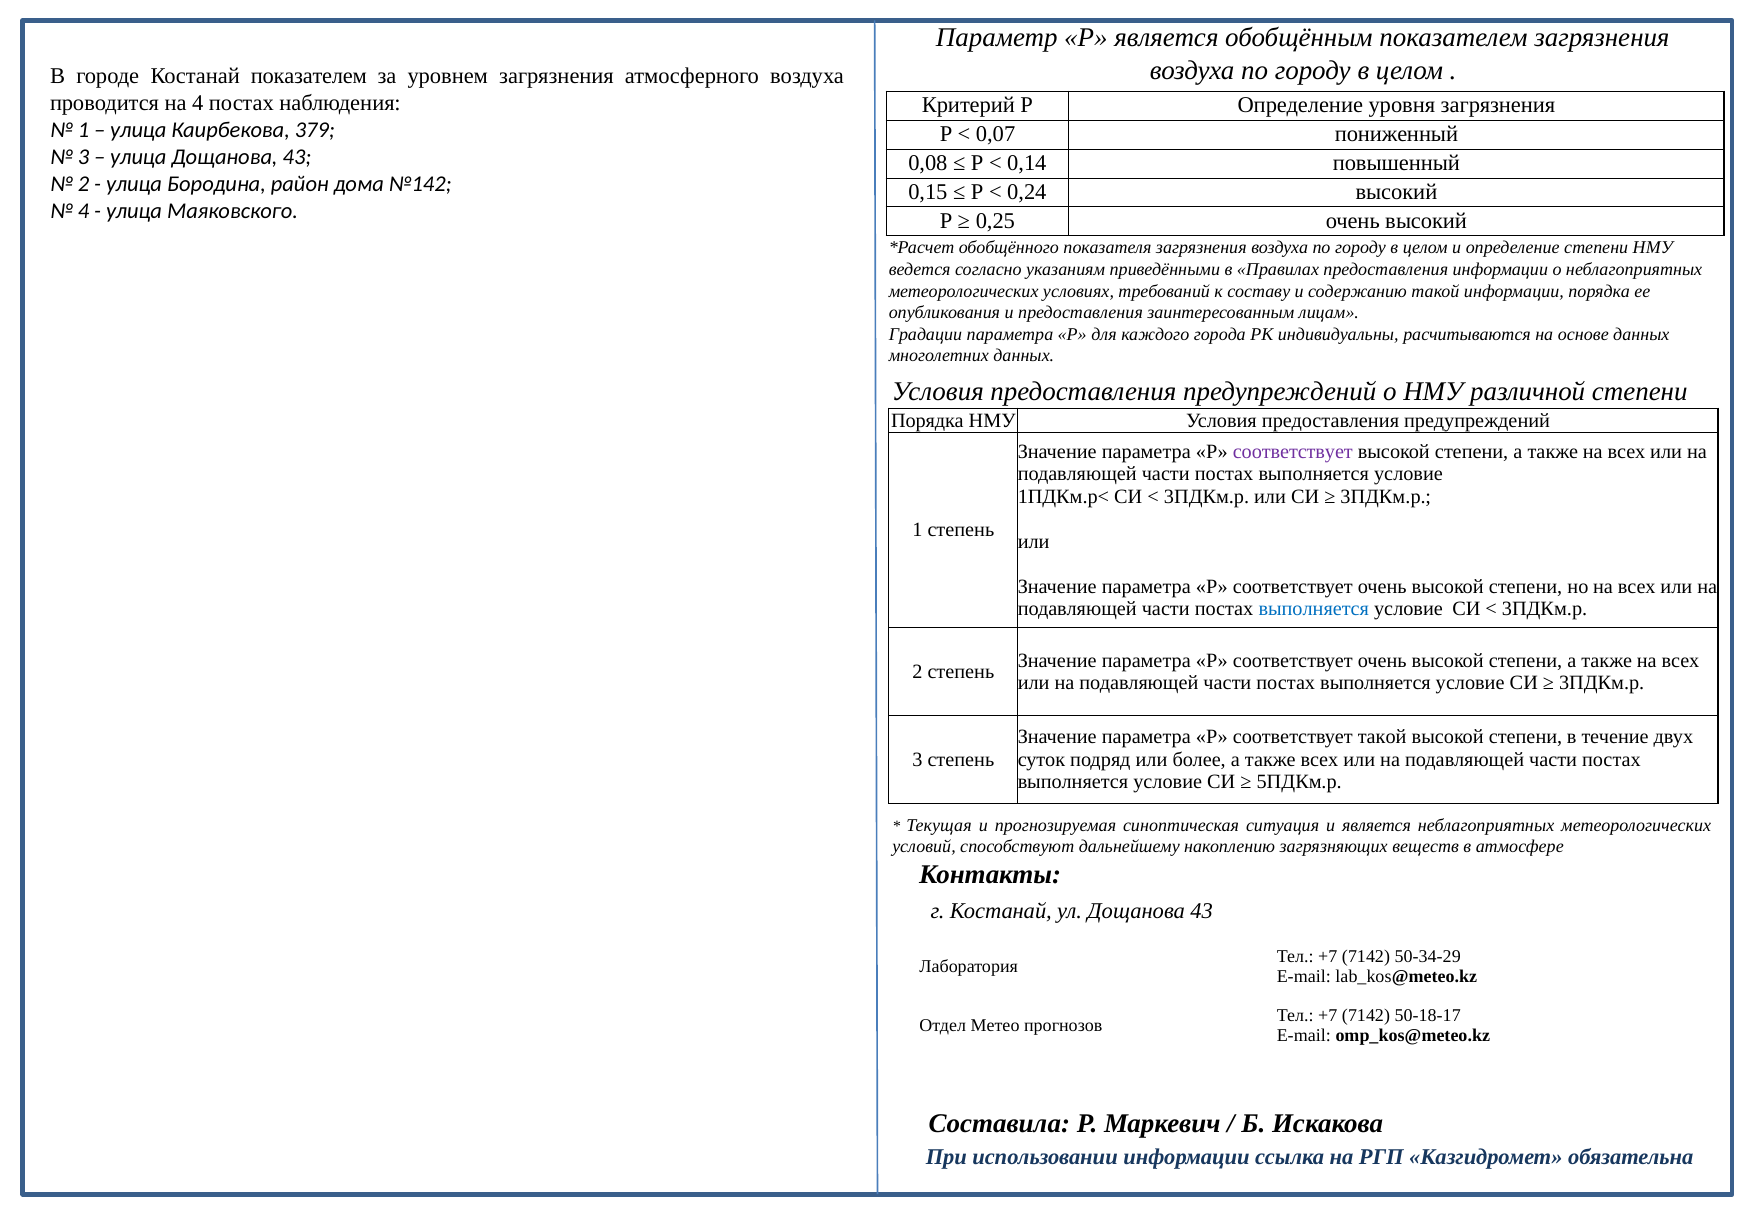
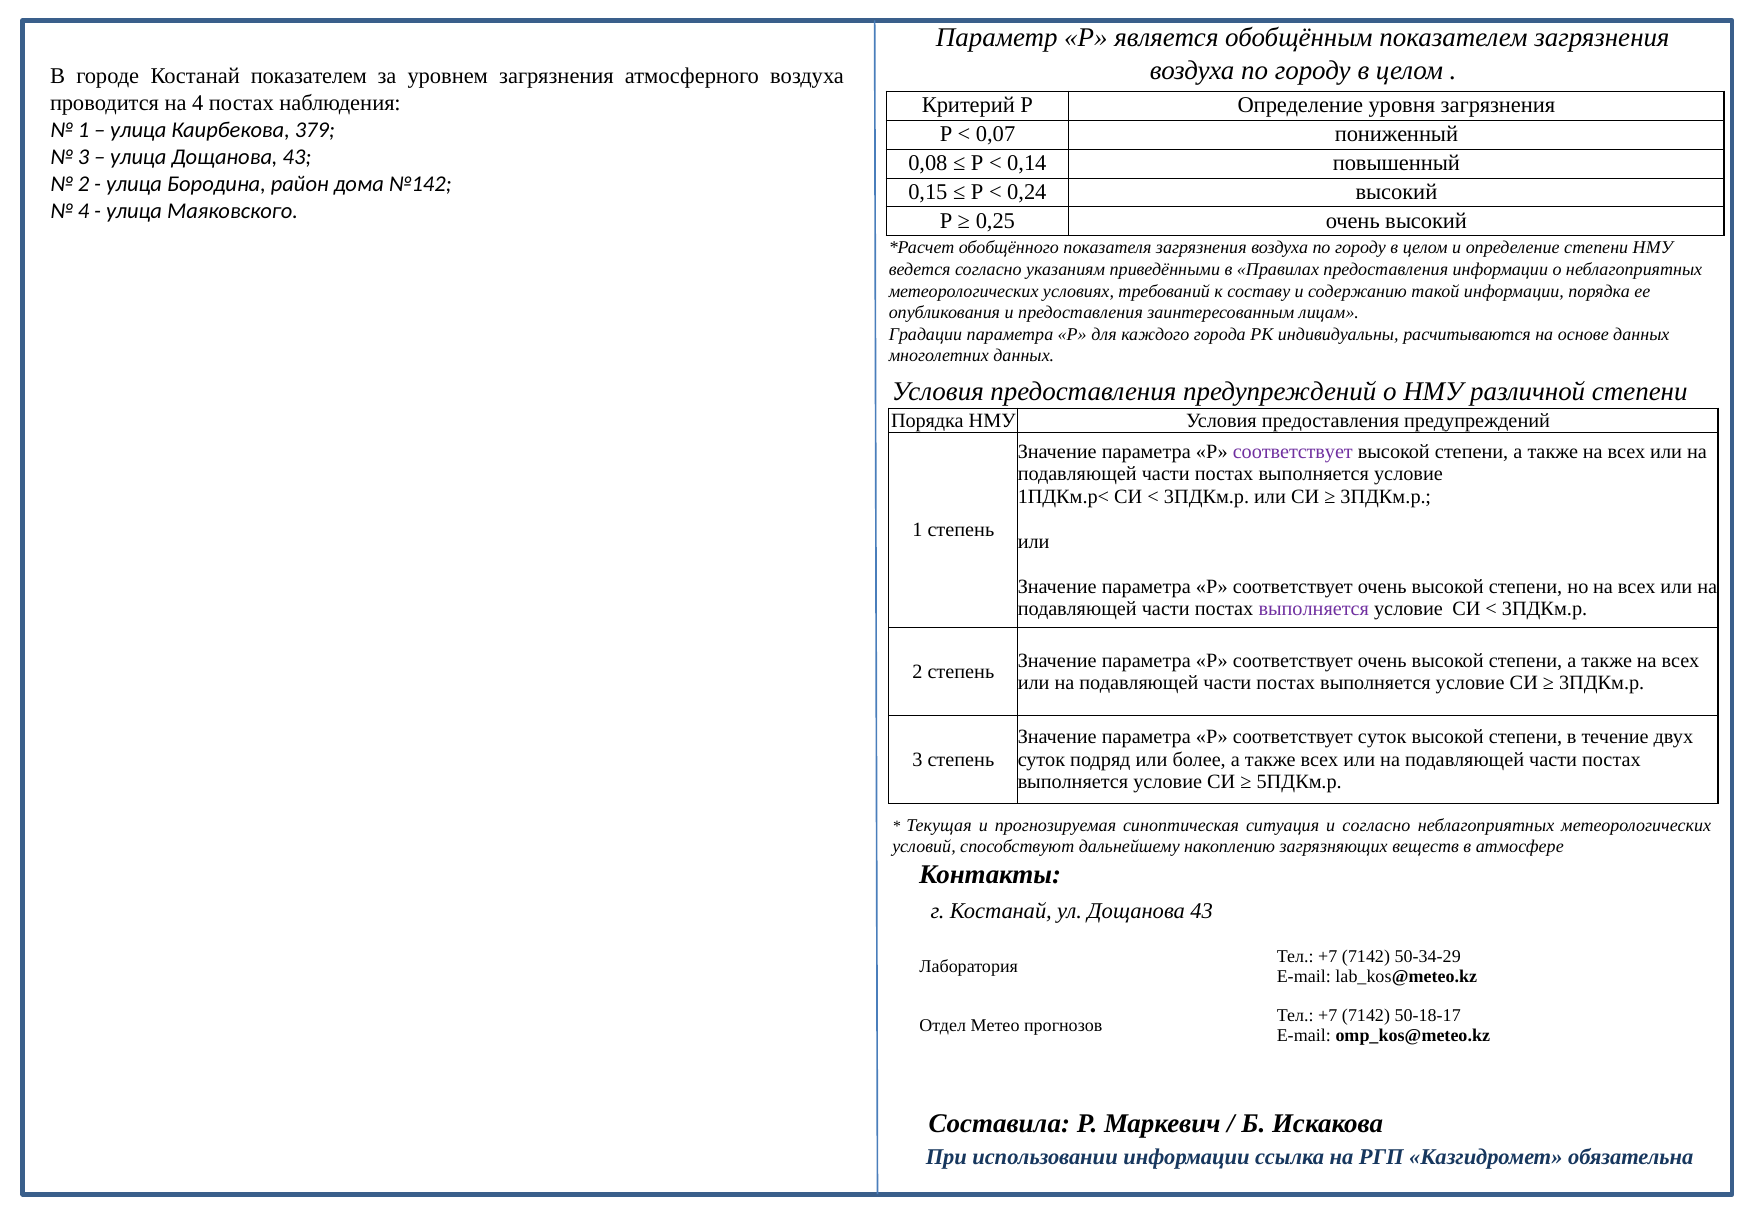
выполняется at (1314, 609) colour: blue -> purple
соответствует такой: такой -> суток
и является: является -> согласно
